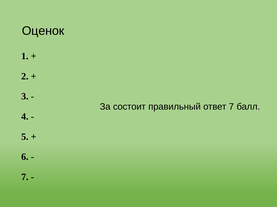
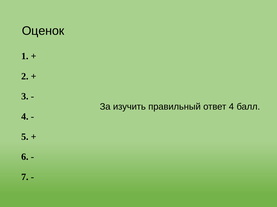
состоит: состоит -> изучить
ответ 7: 7 -> 4
